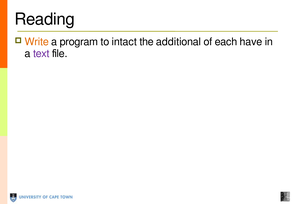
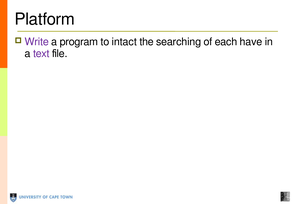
Reading: Reading -> Platform
Write colour: orange -> purple
additional: additional -> searching
